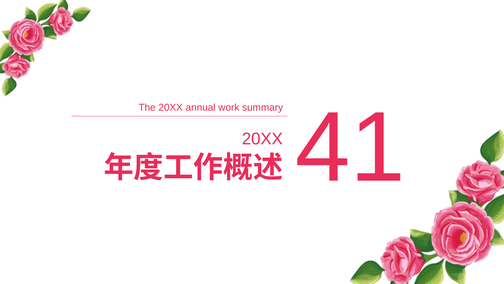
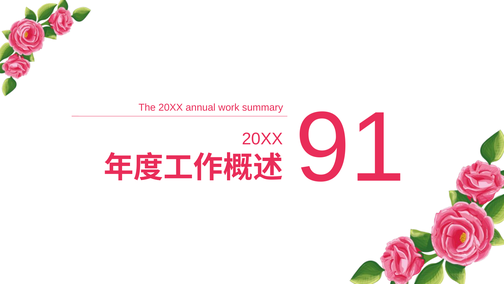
41: 41 -> 91
